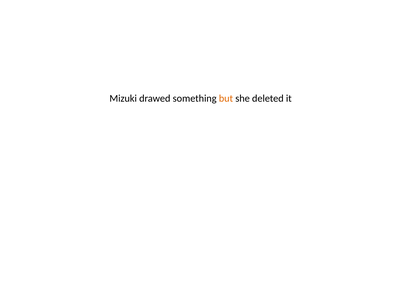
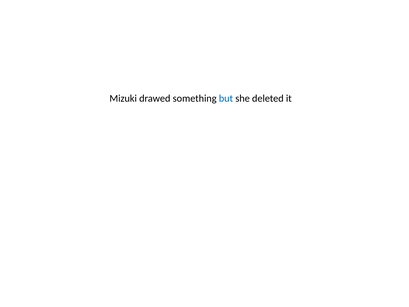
but colour: orange -> blue
